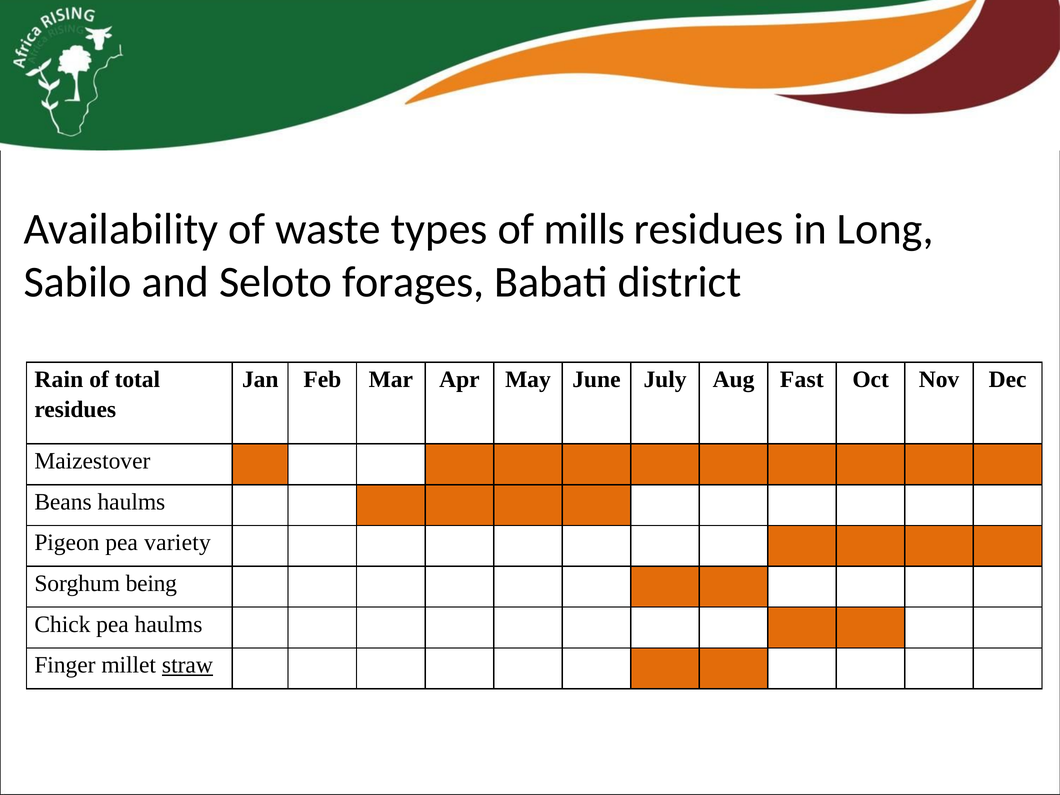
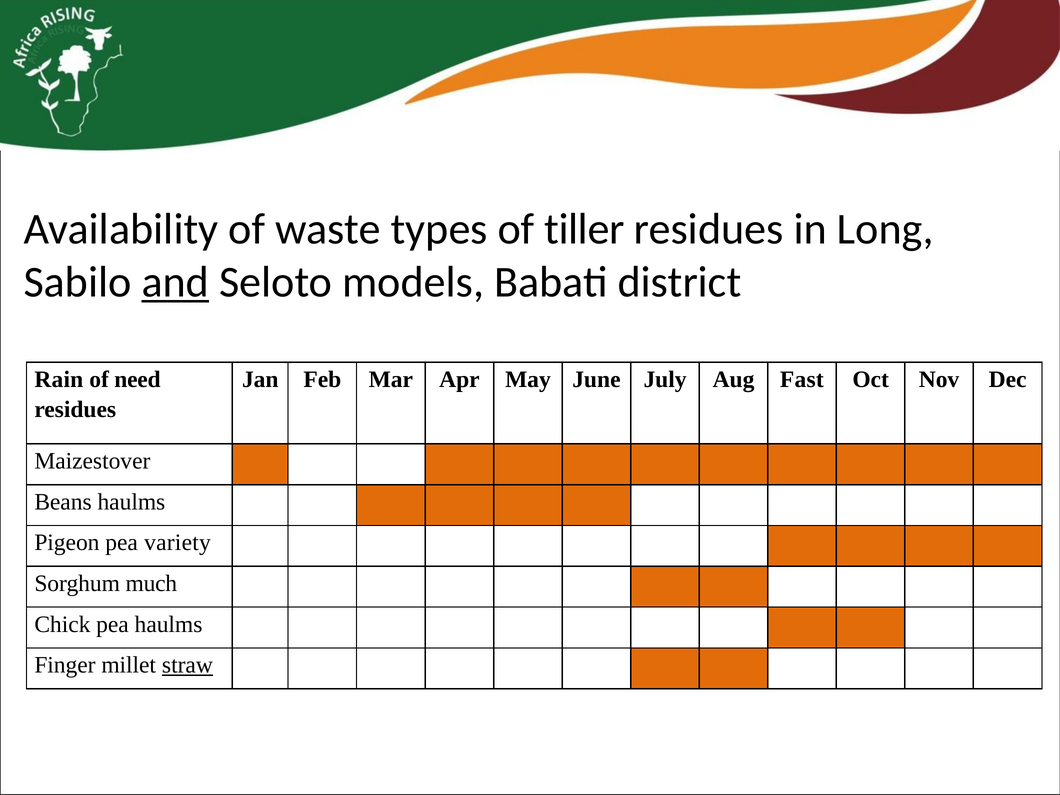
mills: mills -> tiller
and underline: none -> present
forages: forages -> models
total: total -> need
being: being -> much
